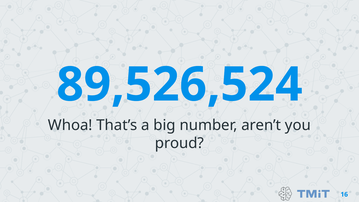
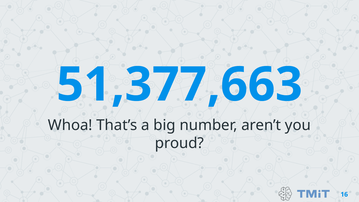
89,526,524: 89,526,524 -> 51,377,663
